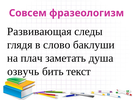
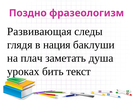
Совсем: Совсем -> Поздно
слово: слово -> нация
озвучь: озвучь -> уроках
